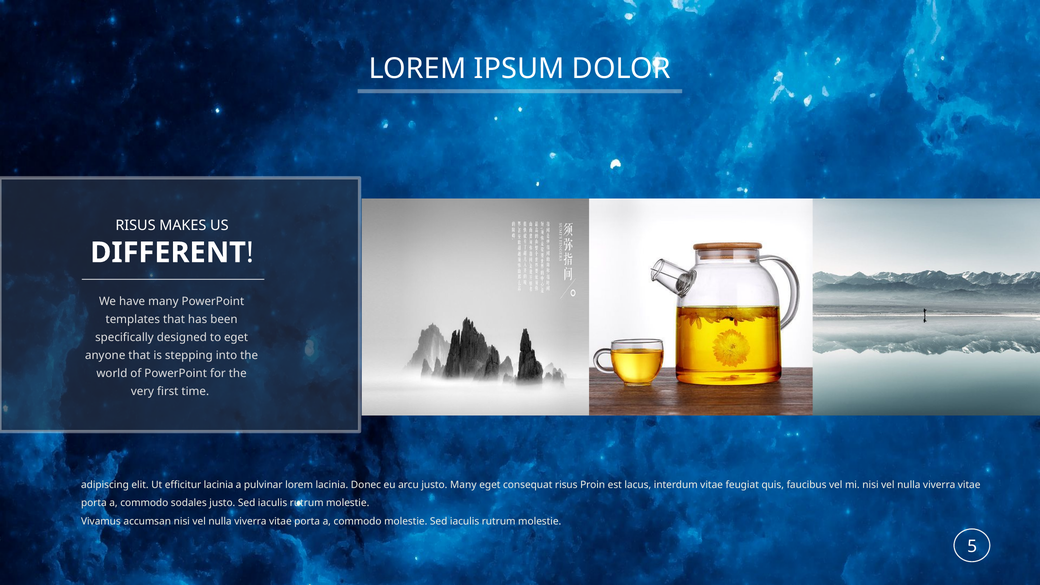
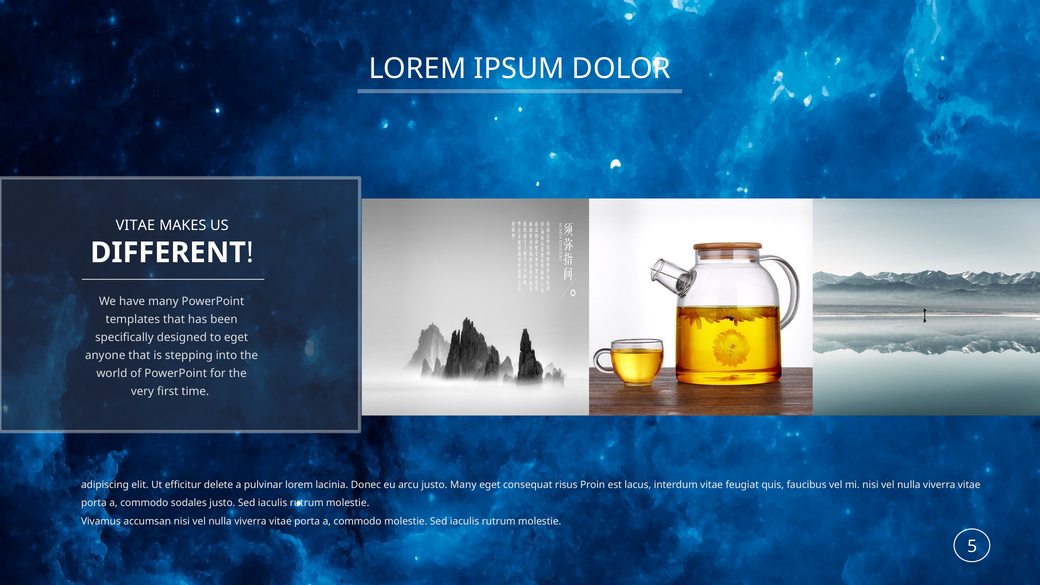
RISUS at (135, 226): RISUS -> VITAE
efficitur lacinia: lacinia -> delete
